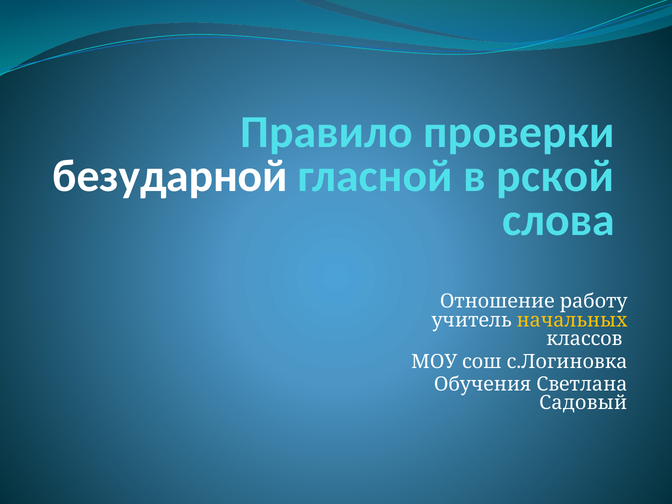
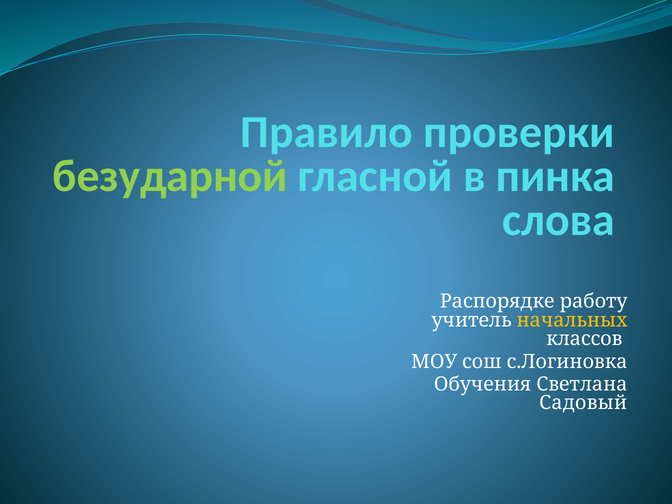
безударной colour: white -> light green
рской: рской -> пинка
Отношение: Отношение -> Распорядке
